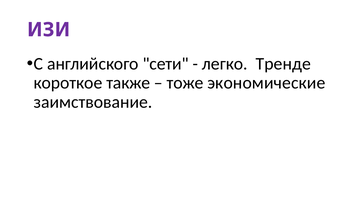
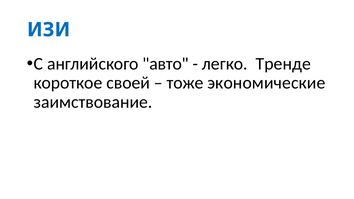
ИЗИ colour: purple -> blue
сети: сети -> авто
также: также -> своей
